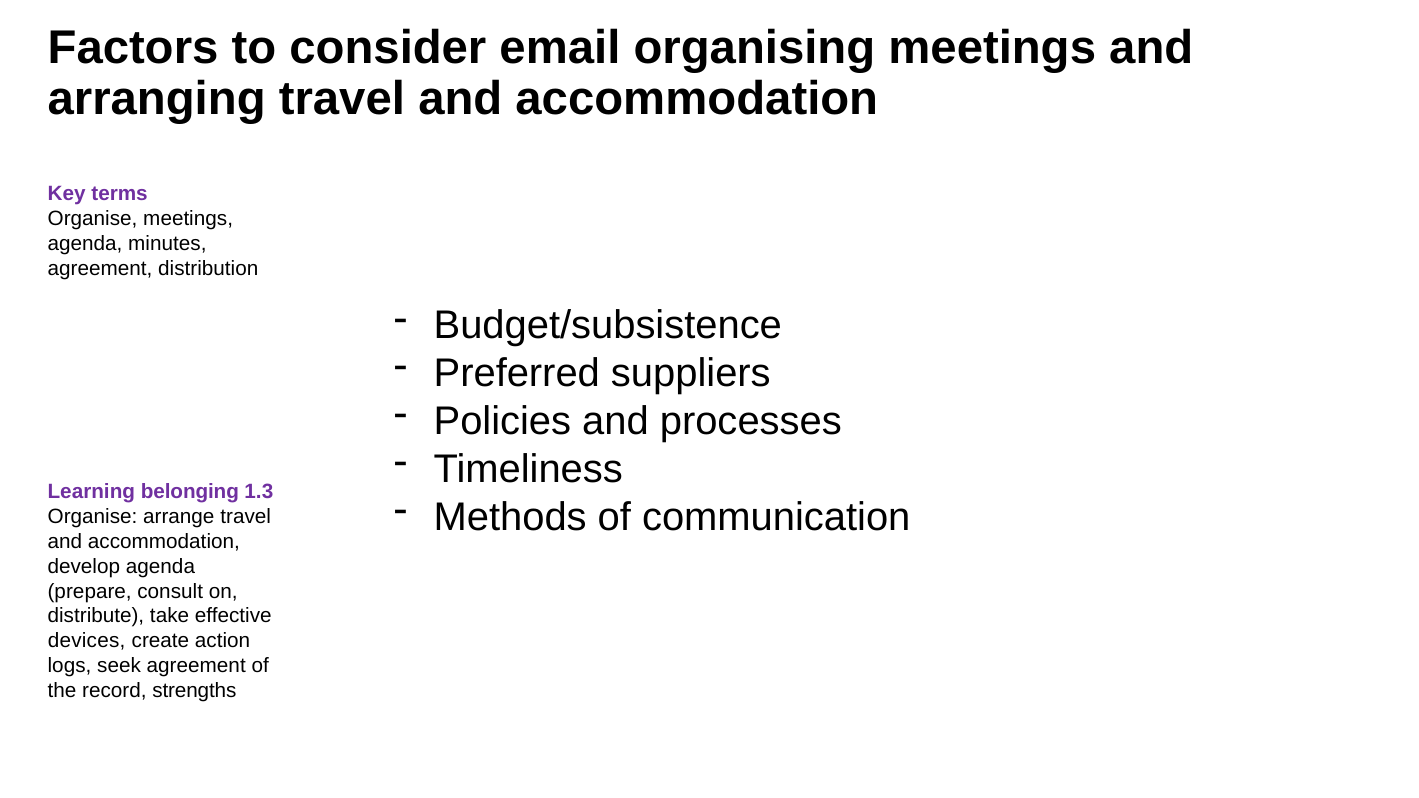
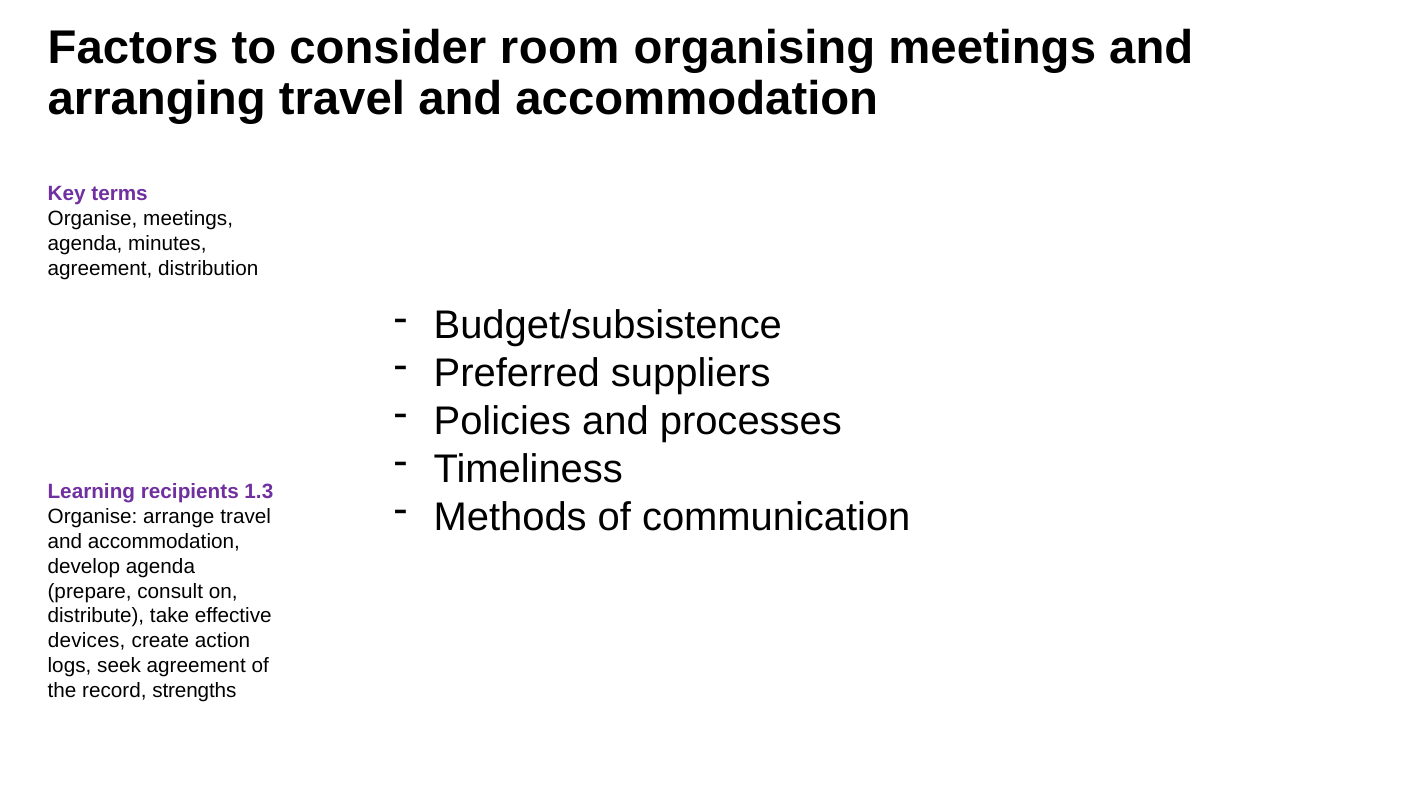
email: email -> room
belonging: belonging -> recipients
